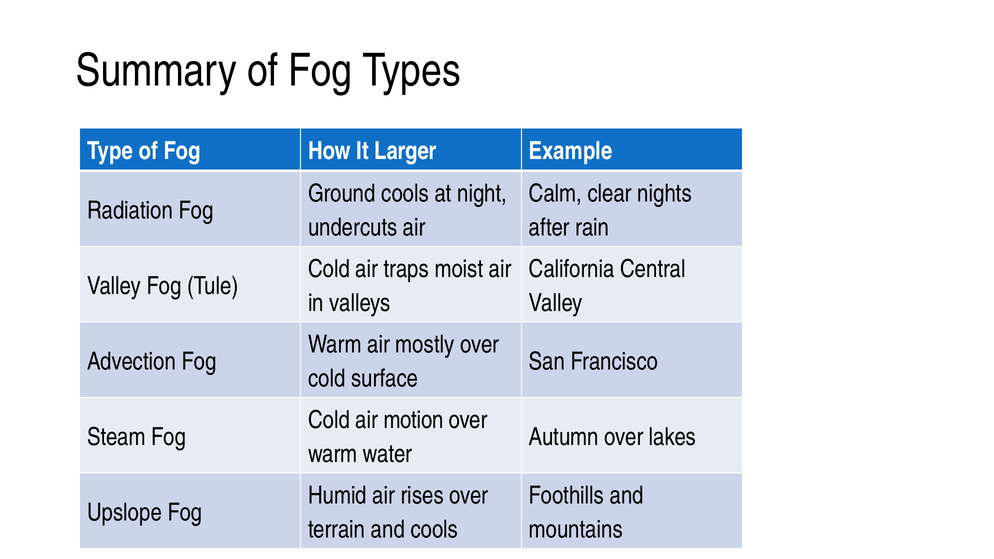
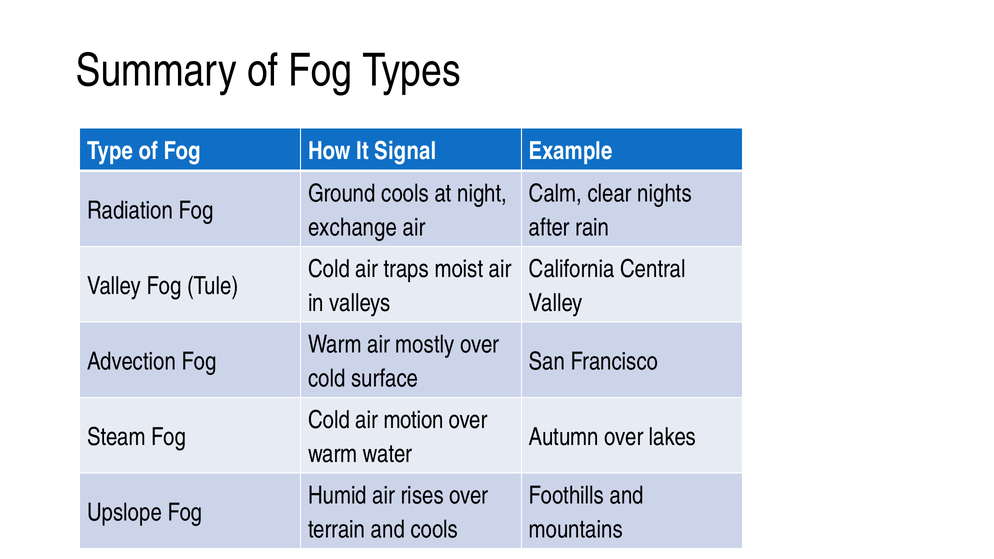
Larger: Larger -> Signal
undercuts: undercuts -> exchange
